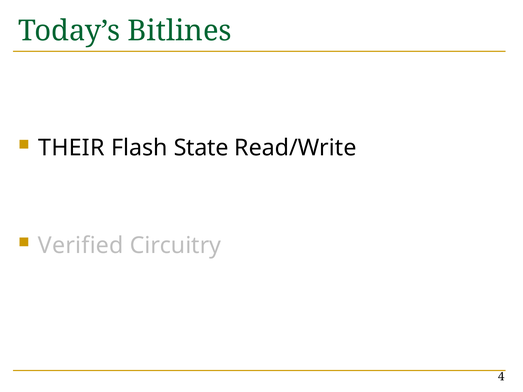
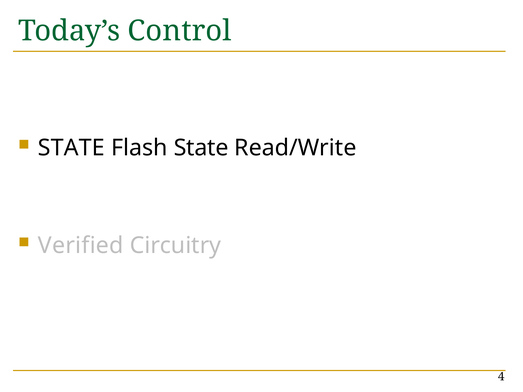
Bitlines: Bitlines -> Control
THEIR at (71, 148): THEIR -> STATE
